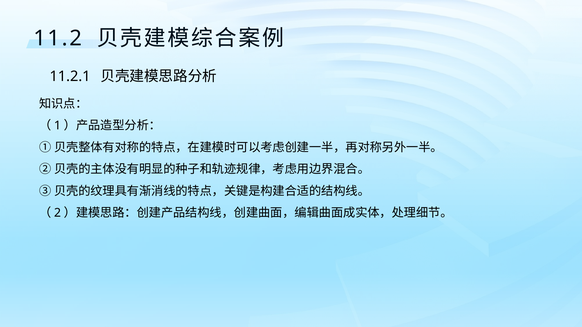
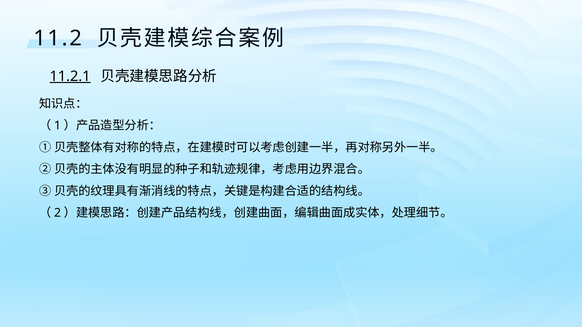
11.2.1 underline: none -> present
